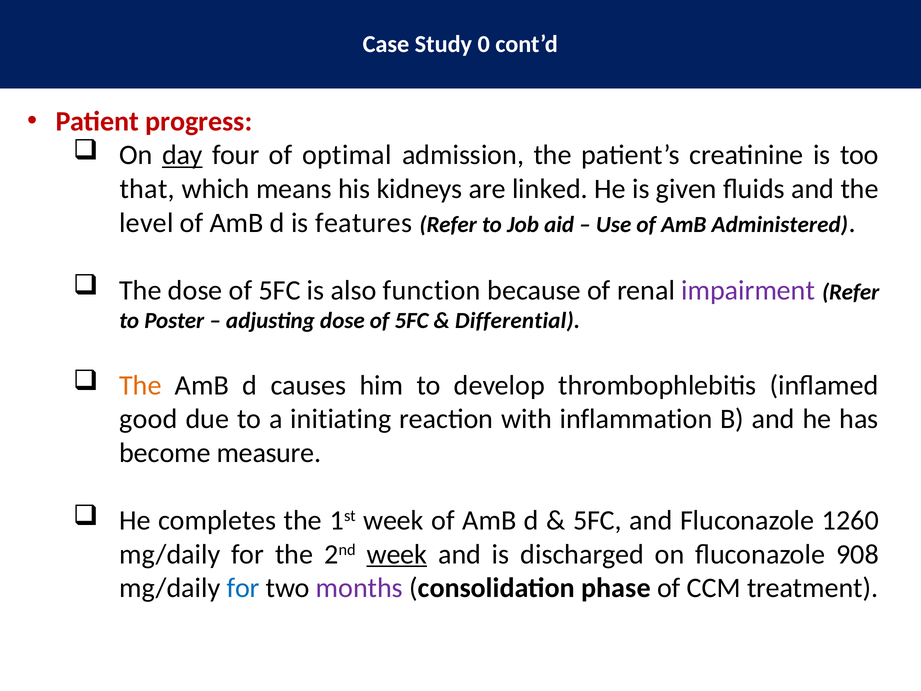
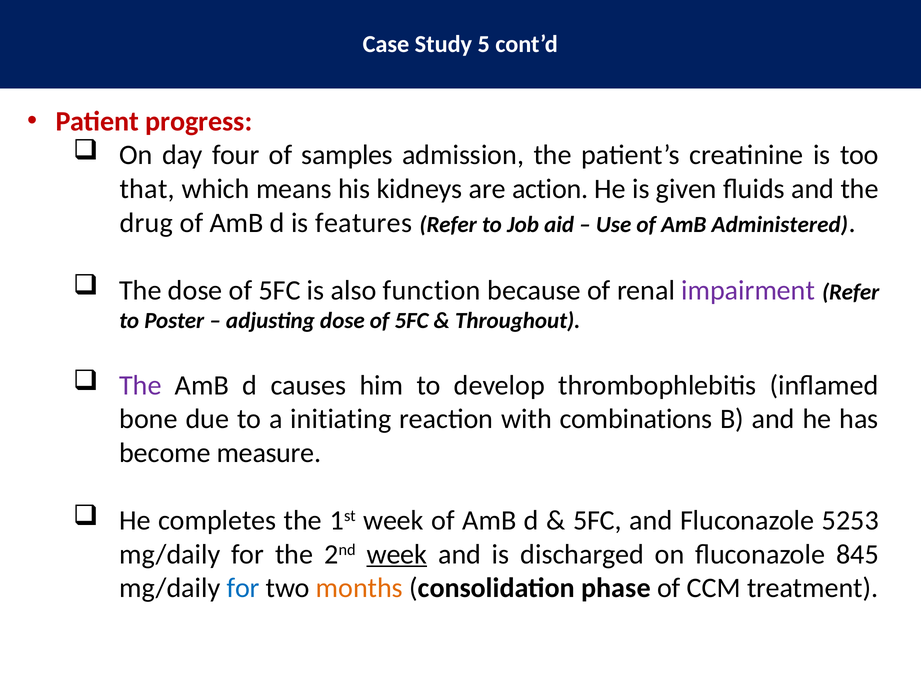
0: 0 -> 5
day underline: present -> none
optimal: optimal -> samples
linked: linked -> action
level: level -> drug
Differential: Differential -> Throughout
The at (140, 385) colour: orange -> purple
good: good -> bone
inflammation: inflammation -> combinations
1260: 1260 -> 5253
908: 908 -> 845
months colour: purple -> orange
